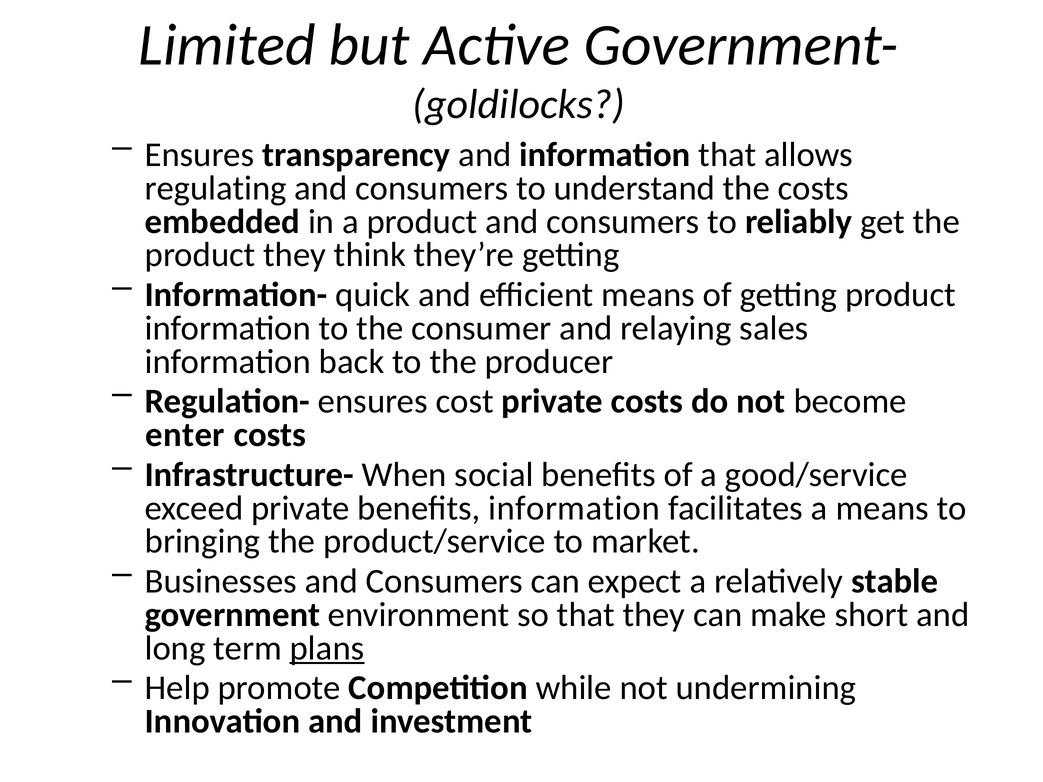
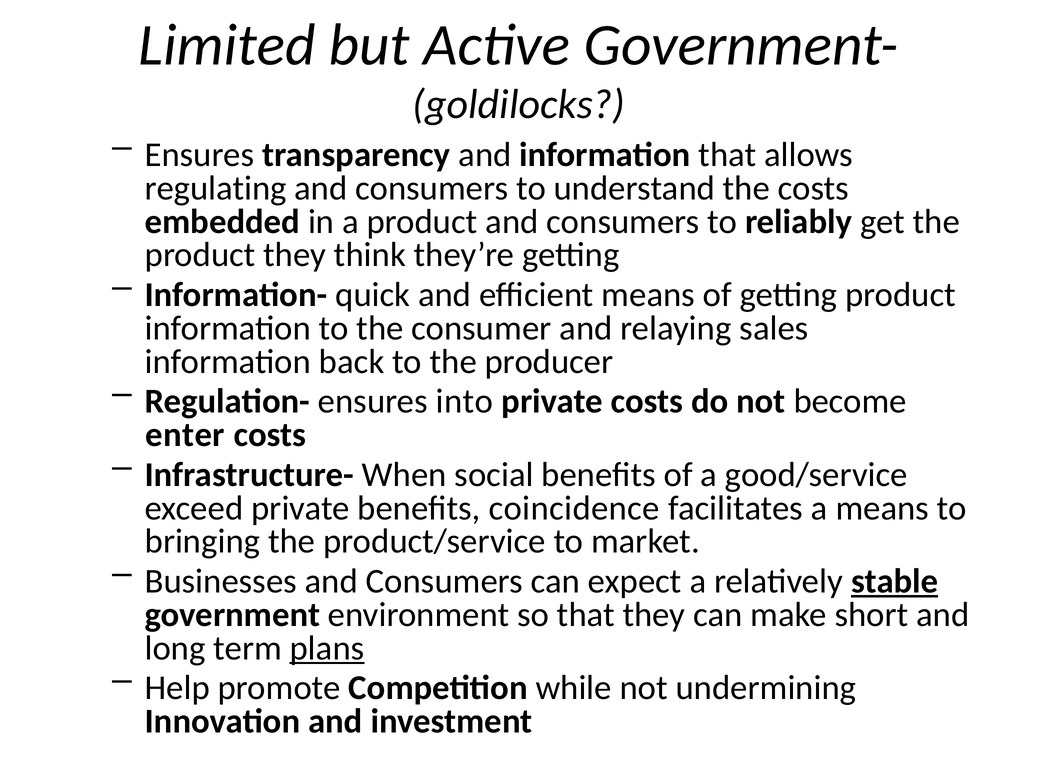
cost: cost -> into
benefits information: information -> coincidence
stable underline: none -> present
